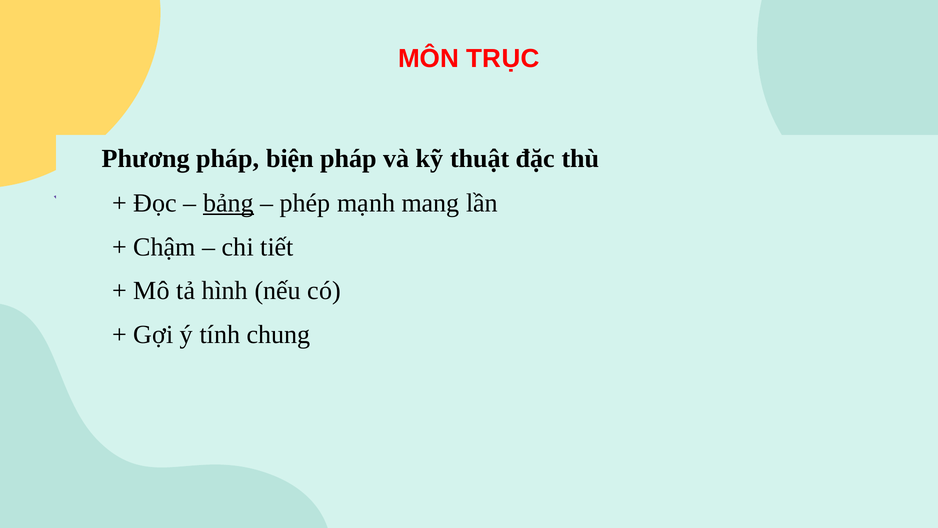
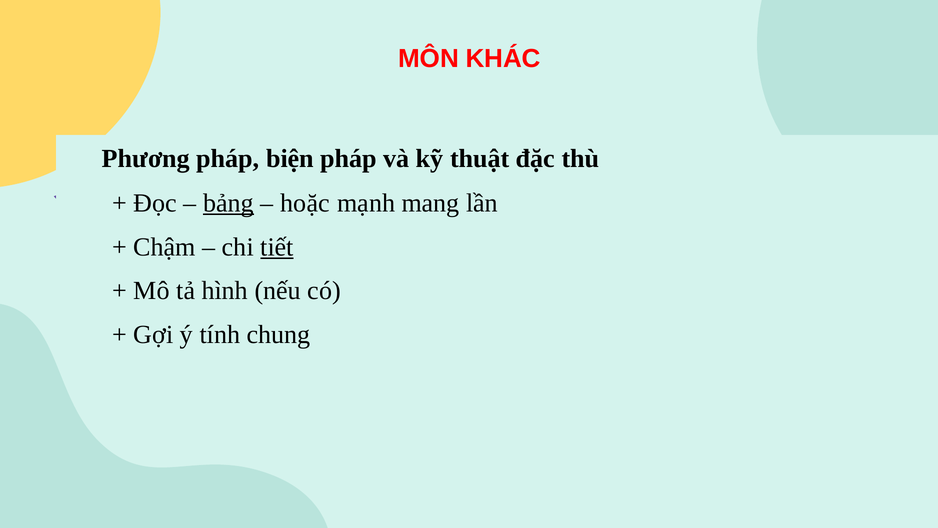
TRỤC: TRỤC -> KHÁC
phép: phép -> hoặc
tiết underline: none -> present
